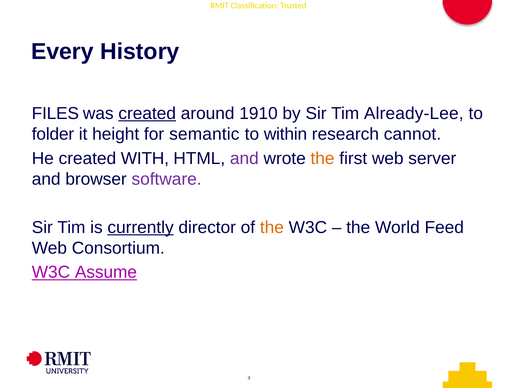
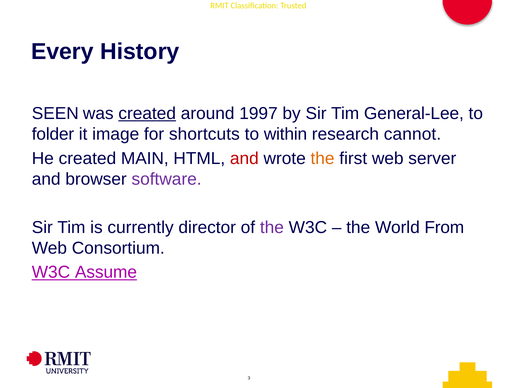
FILES: FILES -> SEEN
1910: 1910 -> 1997
Already-Lee: Already-Lee -> General-Lee
height: height -> image
semantic: semantic -> shortcuts
WITH: WITH -> MAIN
and at (244, 159) colour: purple -> red
currently underline: present -> none
the at (272, 228) colour: orange -> purple
Feed: Feed -> From
